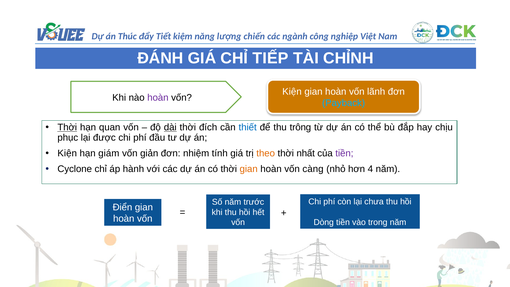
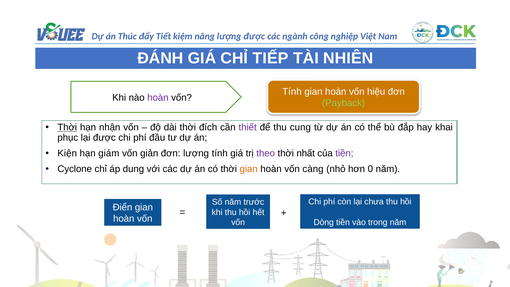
chiến at (254, 36): chiến -> được
CHỈNH: CHỈNH -> NHIÊN
Kiện at (292, 92): Kiện -> Tính
lãnh: lãnh -> hiệu
Payback colour: light blue -> light green
quan: quan -> nhận
dài underline: present -> none
thiết colour: blue -> purple
trông: trông -> cung
chịu: chịu -> khai
đơn nhiệm: nhiệm -> lượng
theo colour: orange -> purple
hành: hành -> dung
4: 4 -> 0
